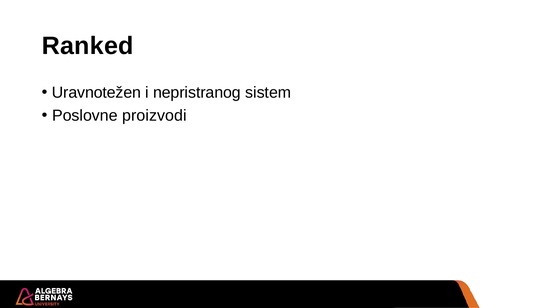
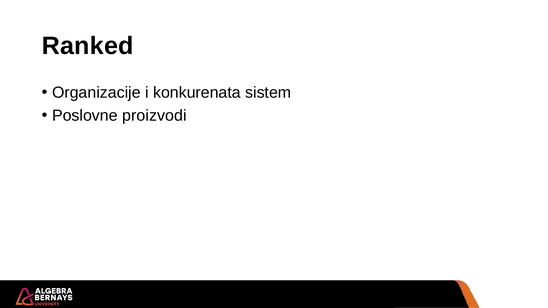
Uravnotežen: Uravnotežen -> Organizacije
nepristranog: nepristranog -> konkurenata
